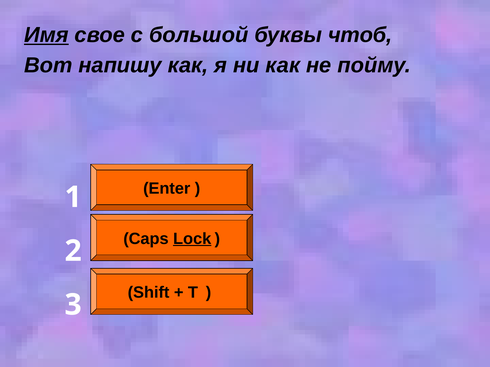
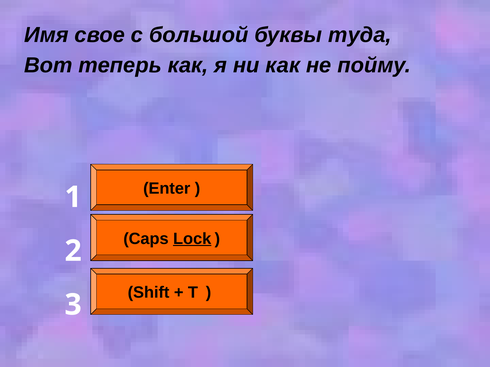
Имя underline: present -> none
чтоб: чтоб -> туда
напишу: напишу -> теперь
